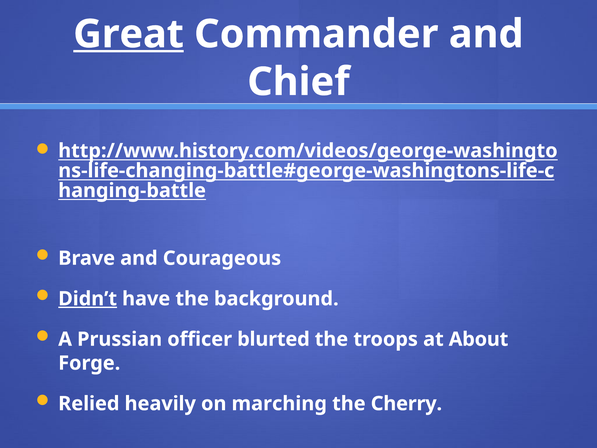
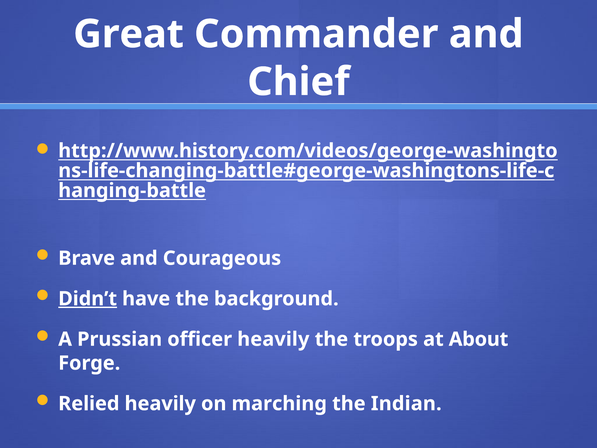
Great underline: present -> none
officer blurted: blurted -> heavily
Cherry: Cherry -> Indian
